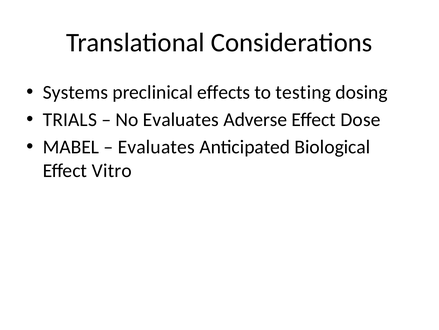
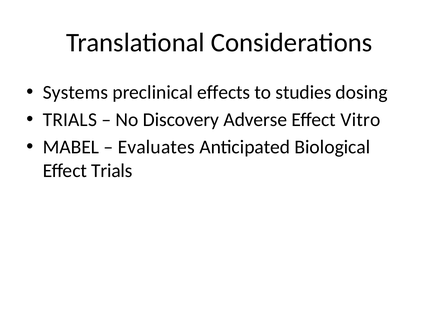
testing: testing -> studies
No Evaluates: Evaluates -> Discovery
Dose: Dose -> Vitro
Effect Vitro: Vitro -> Trials
